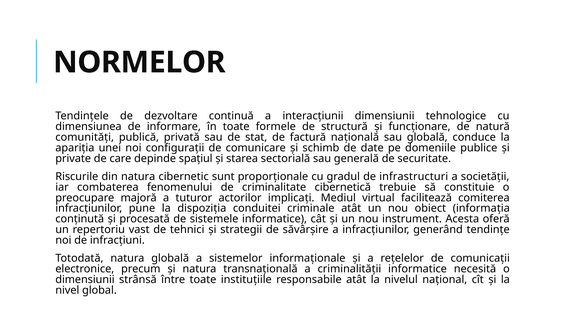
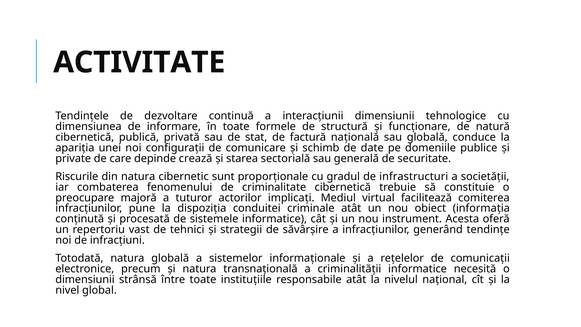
NORMELOR: NORMELOR -> ACTIVITATE
comunități at (85, 137): comunități -> cibernetică
spațiul: spațiul -> crează
